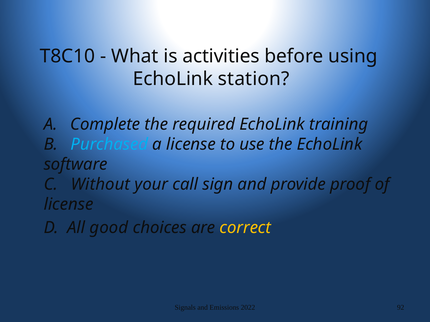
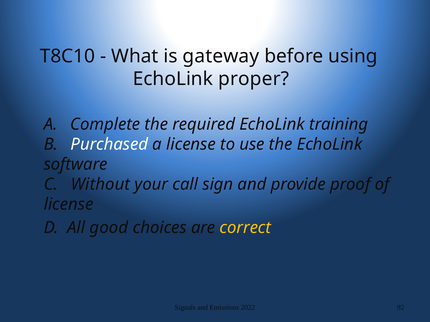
activities: activities -> gateway
station: station -> proper
Purchased colour: light blue -> white
